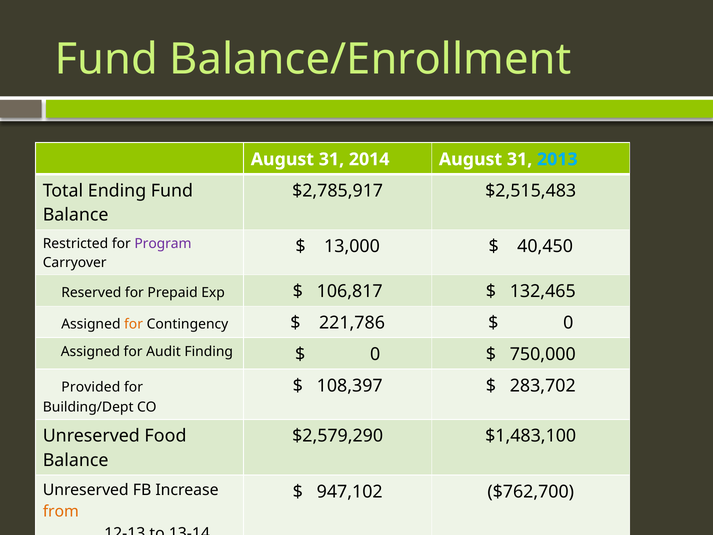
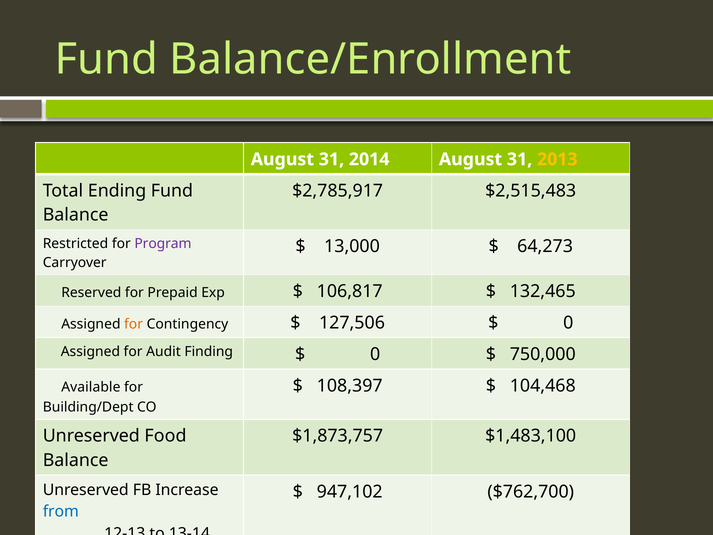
2013 colour: light blue -> yellow
40,450: 40,450 -> 64,273
221,786: 221,786 -> 127,506
283,702: 283,702 -> 104,468
Provided: Provided -> Available
$2,579,290: $2,579,290 -> $1,873,757
from colour: orange -> blue
